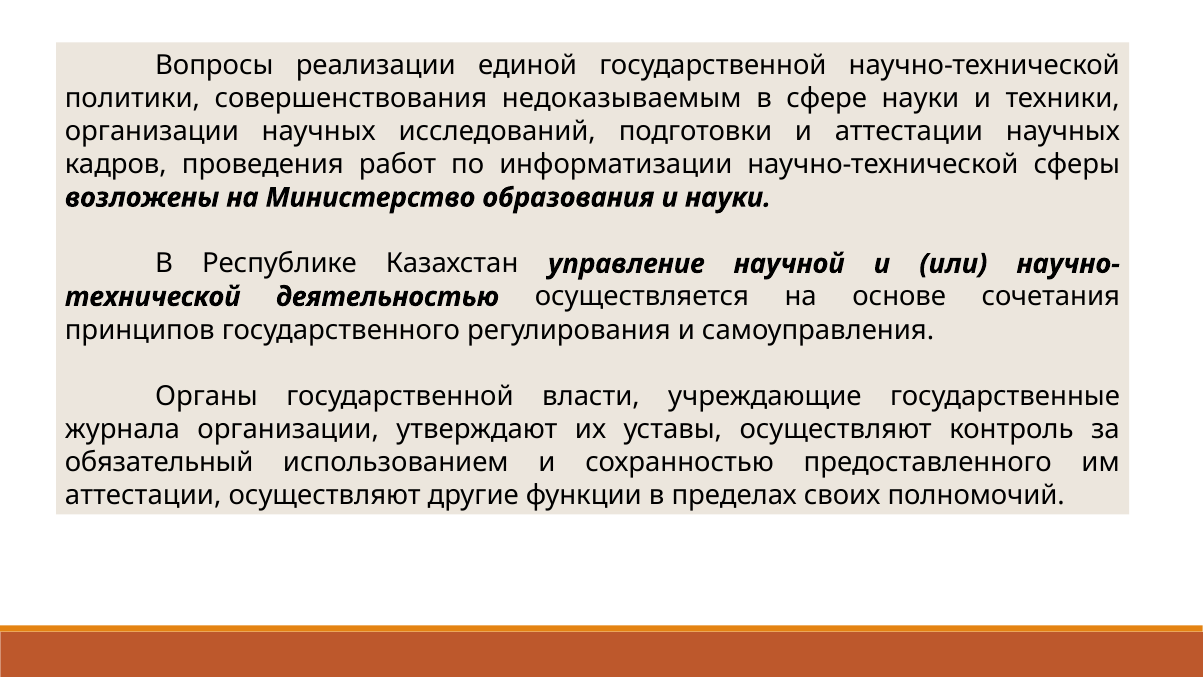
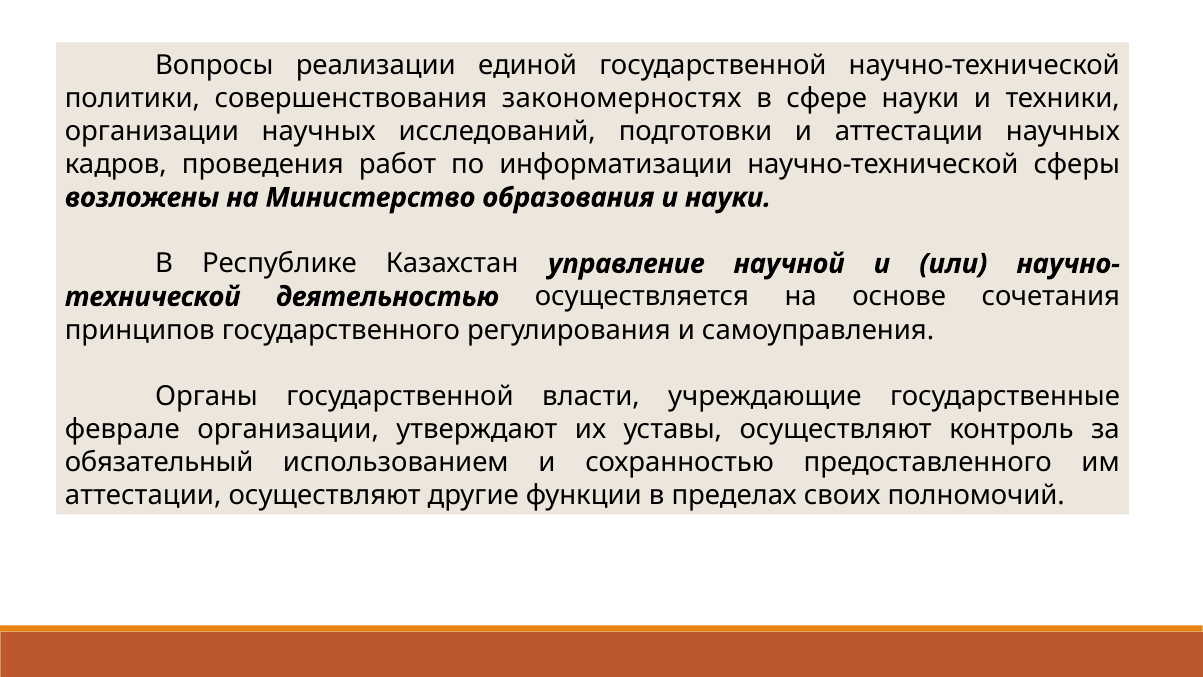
недоказываемым: недоказываемым -> закономерностях
журнала: журнала -> феврале
